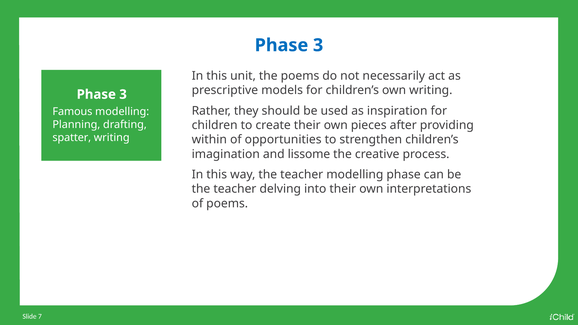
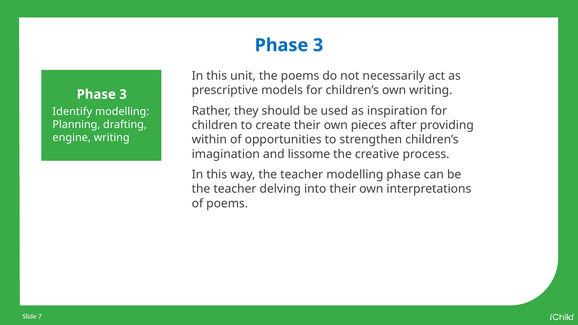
Famous: Famous -> Identify
spatter: spatter -> engine
